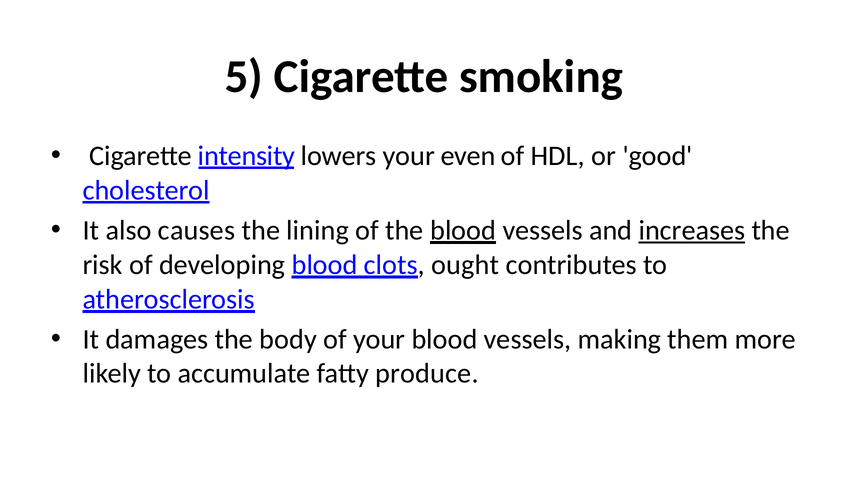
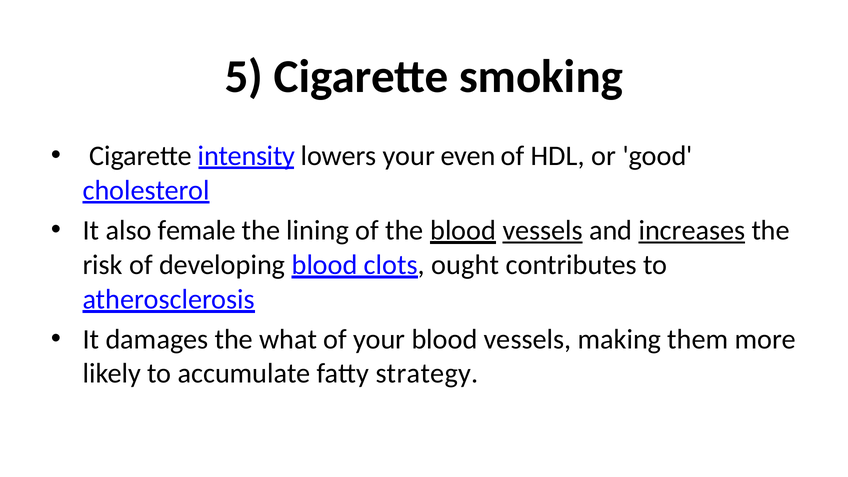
causes: causes -> female
vessels at (543, 230) underline: none -> present
body: body -> what
produce: produce -> strategy
